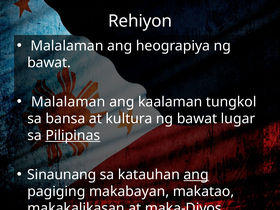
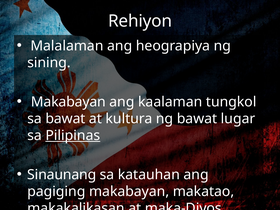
bawat at (49, 63): bawat -> sining
Malalaman at (68, 102): Malalaman -> Makabayan
sa bansa: bansa -> bawat
ang at (196, 175) underline: present -> none
